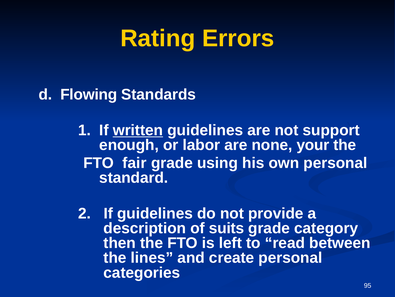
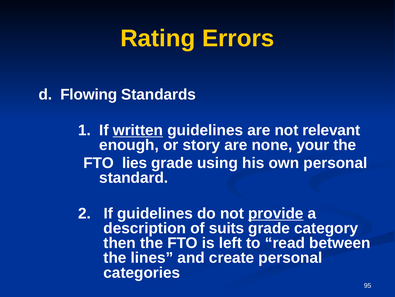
support: support -> relevant
labor: labor -> story
fair: fair -> lies
provide underline: none -> present
